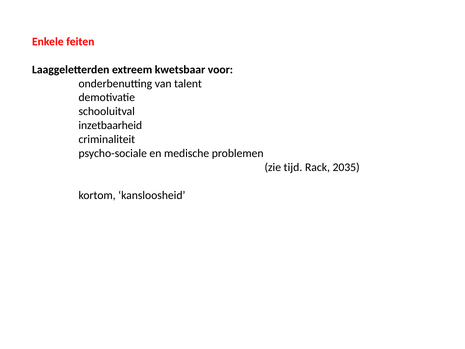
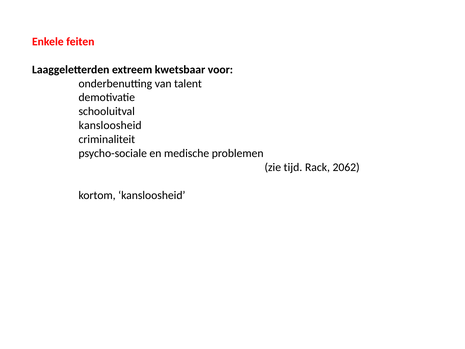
inzetbaarheid at (110, 125): inzetbaarheid -> kansloosheid
2035: 2035 -> 2062
